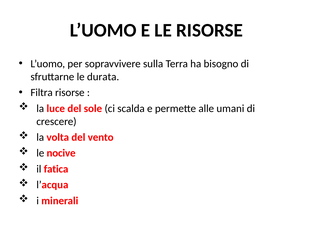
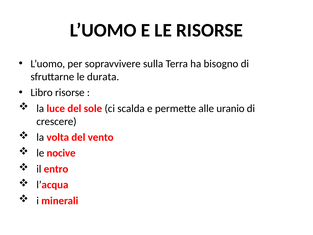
Filtra: Filtra -> Libro
umani: umani -> uranio
fatica: fatica -> entro
